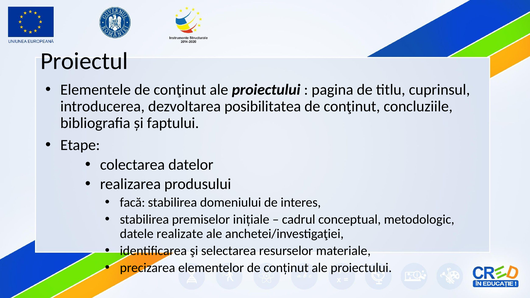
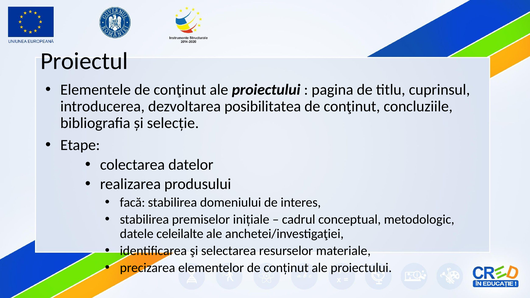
faptului: faptului -> selecție
realizate: realizate -> celeilalte
